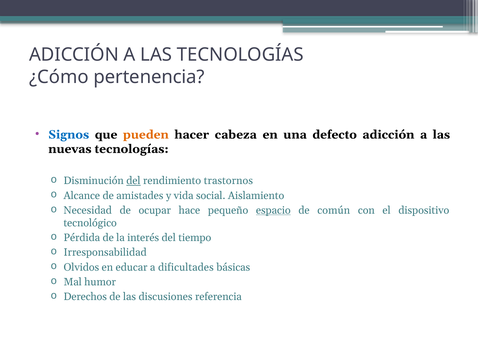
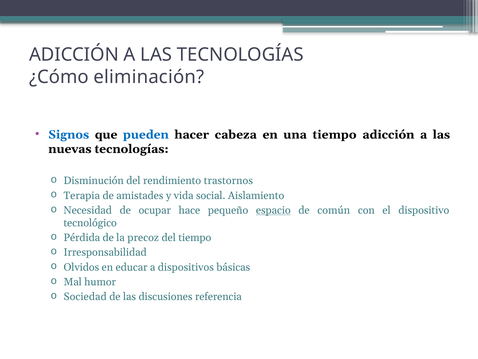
pertenencia: pertenencia -> eliminación
pueden colour: orange -> blue
una defecto: defecto -> tiempo
del at (133, 181) underline: present -> none
Alcance: Alcance -> Terapia
interés: interés -> precoz
dificultades: dificultades -> dispositivos
Derechos: Derechos -> Sociedad
